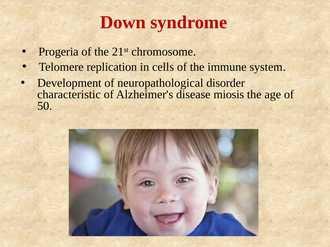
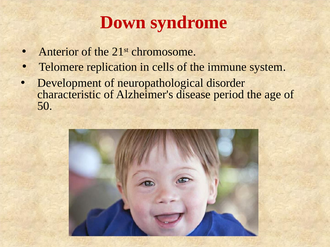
Progeria: Progeria -> Anterior
miosis: miosis -> period
